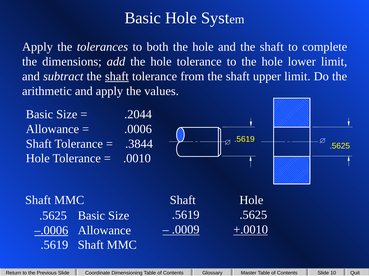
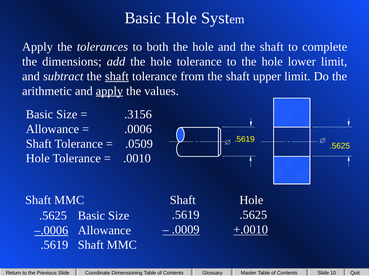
apply at (109, 91) underline: none -> present
.2044: .2044 -> .3156
.3844: .3844 -> .0509
